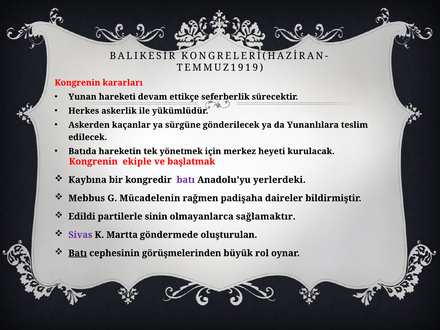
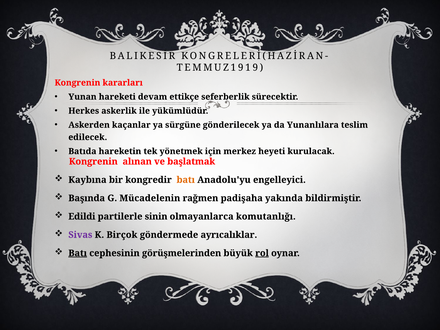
ekiple: ekiple -> alınan
batı at (186, 180) colour: purple -> orange
yerlerdeki: yerlerdeki -> engelleyici
Mebbus: Mebbus -> Başında
daireler: daireler -> yakında
sağlamaktır: sağlamaktır -> komutanlığı
Martta: Martta -> Birçok
oluşturulan: oluşturulan -> ayrıcalıklar
rol underline: none -> present
